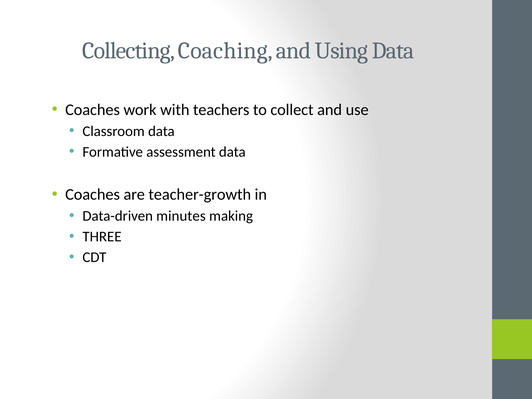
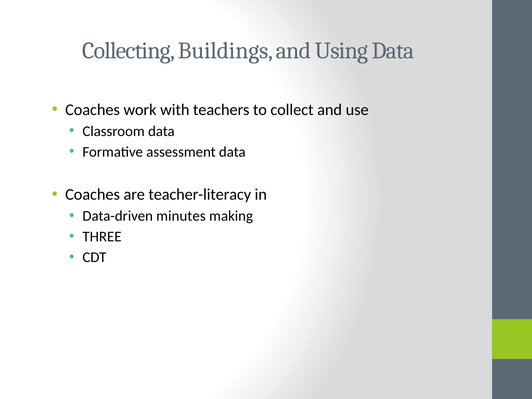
Coaching: Coaching -> Buildings
teacher-growth: teacher-growth -> teacher-literacy
